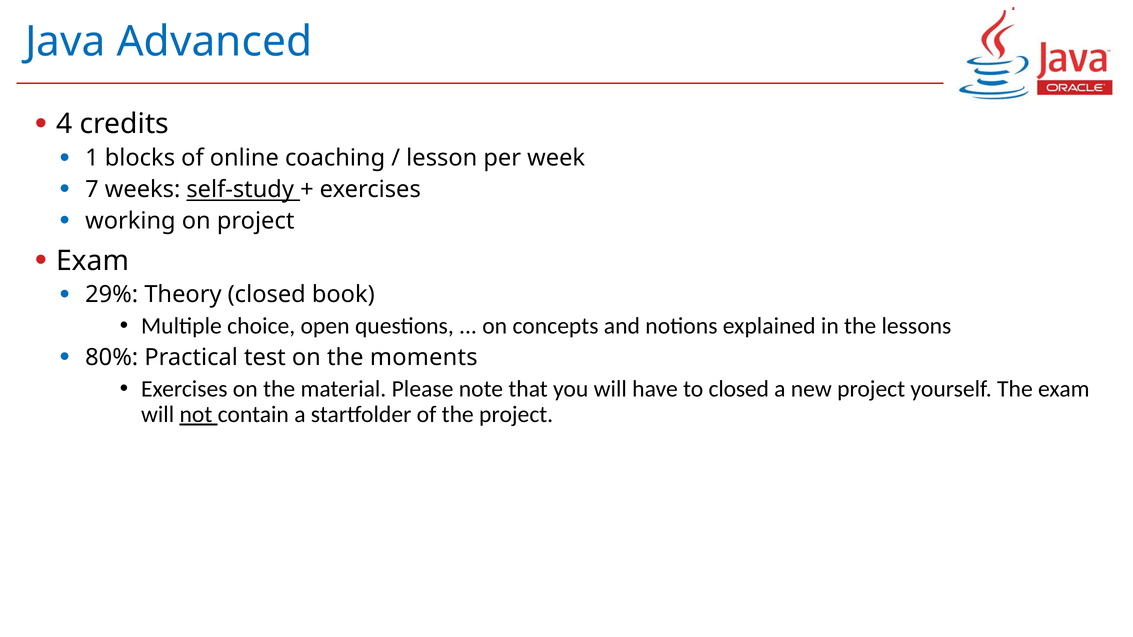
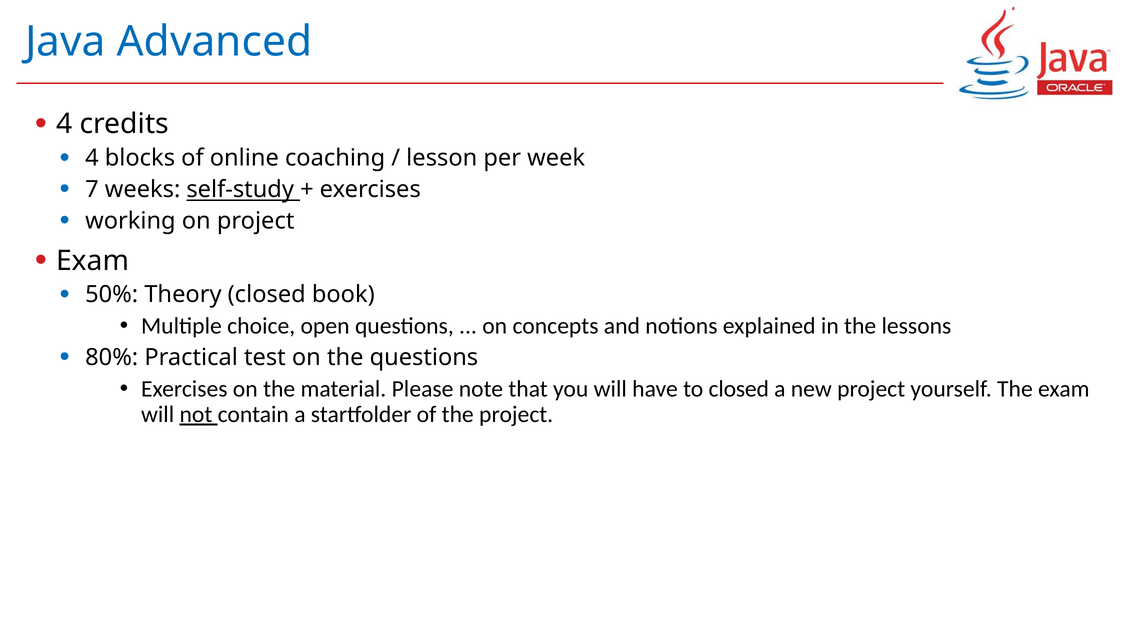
1 at (92, 158): 1 -> 4
29%: 29% -> 50%
the moments: moments -> questions
